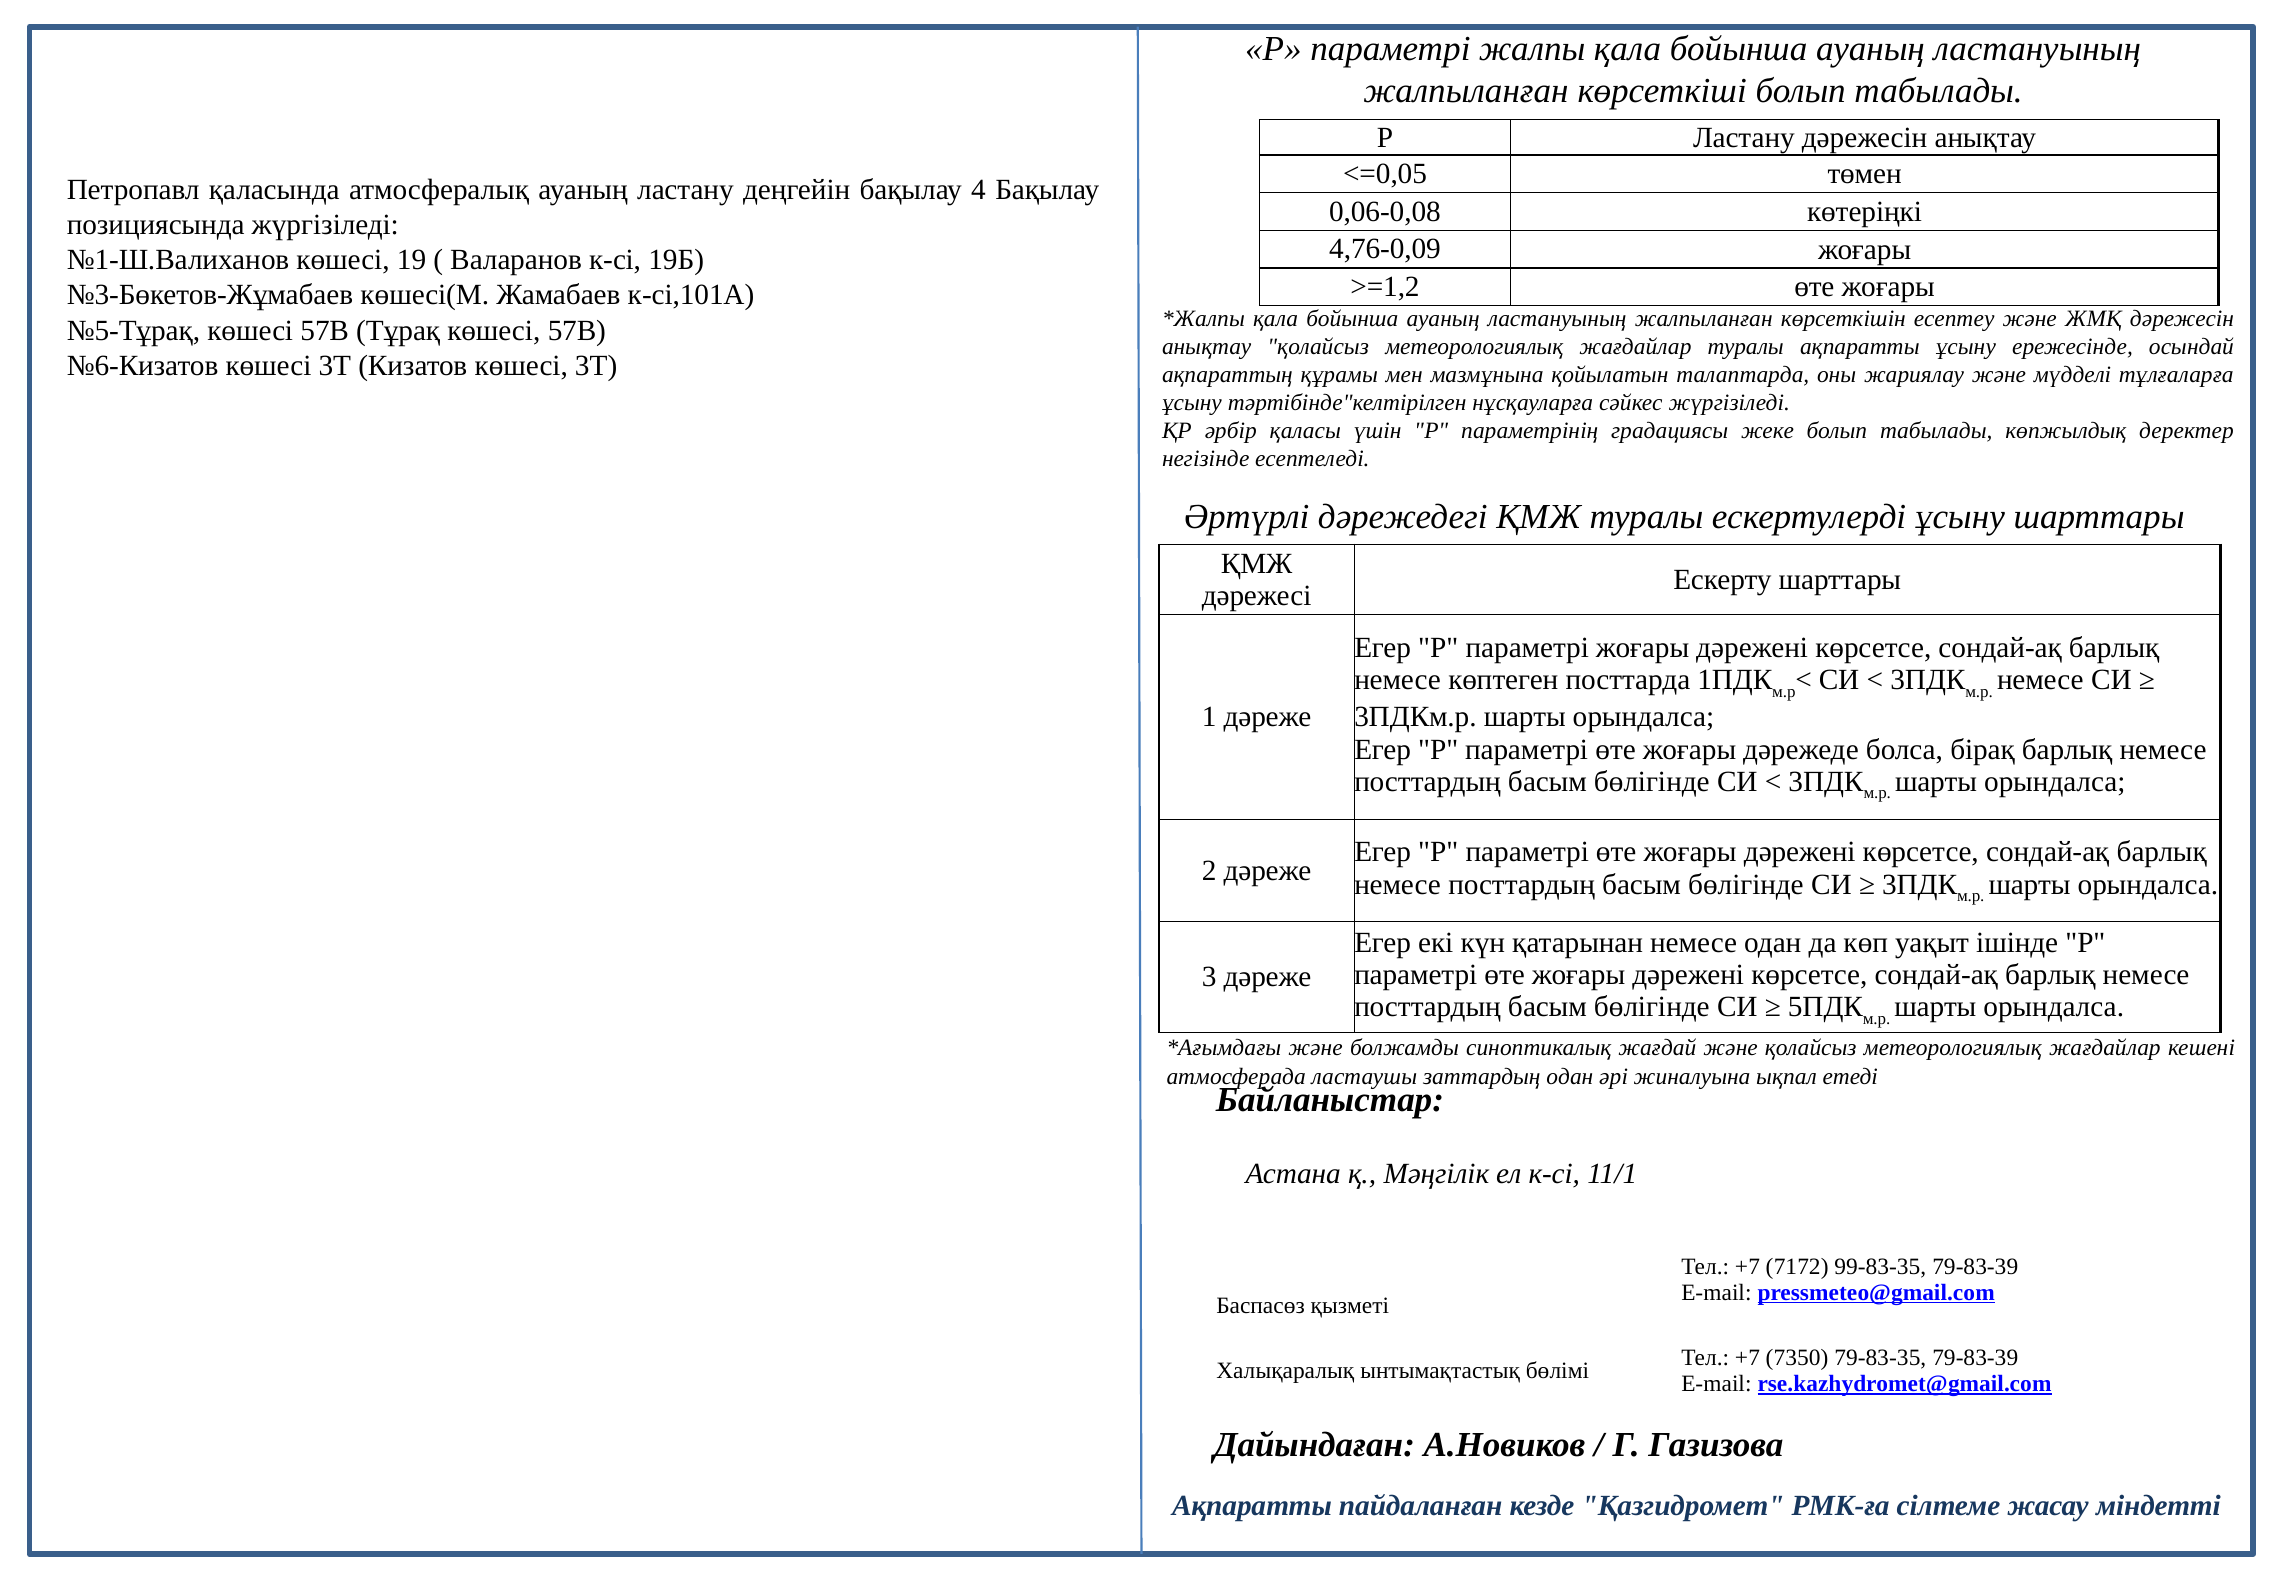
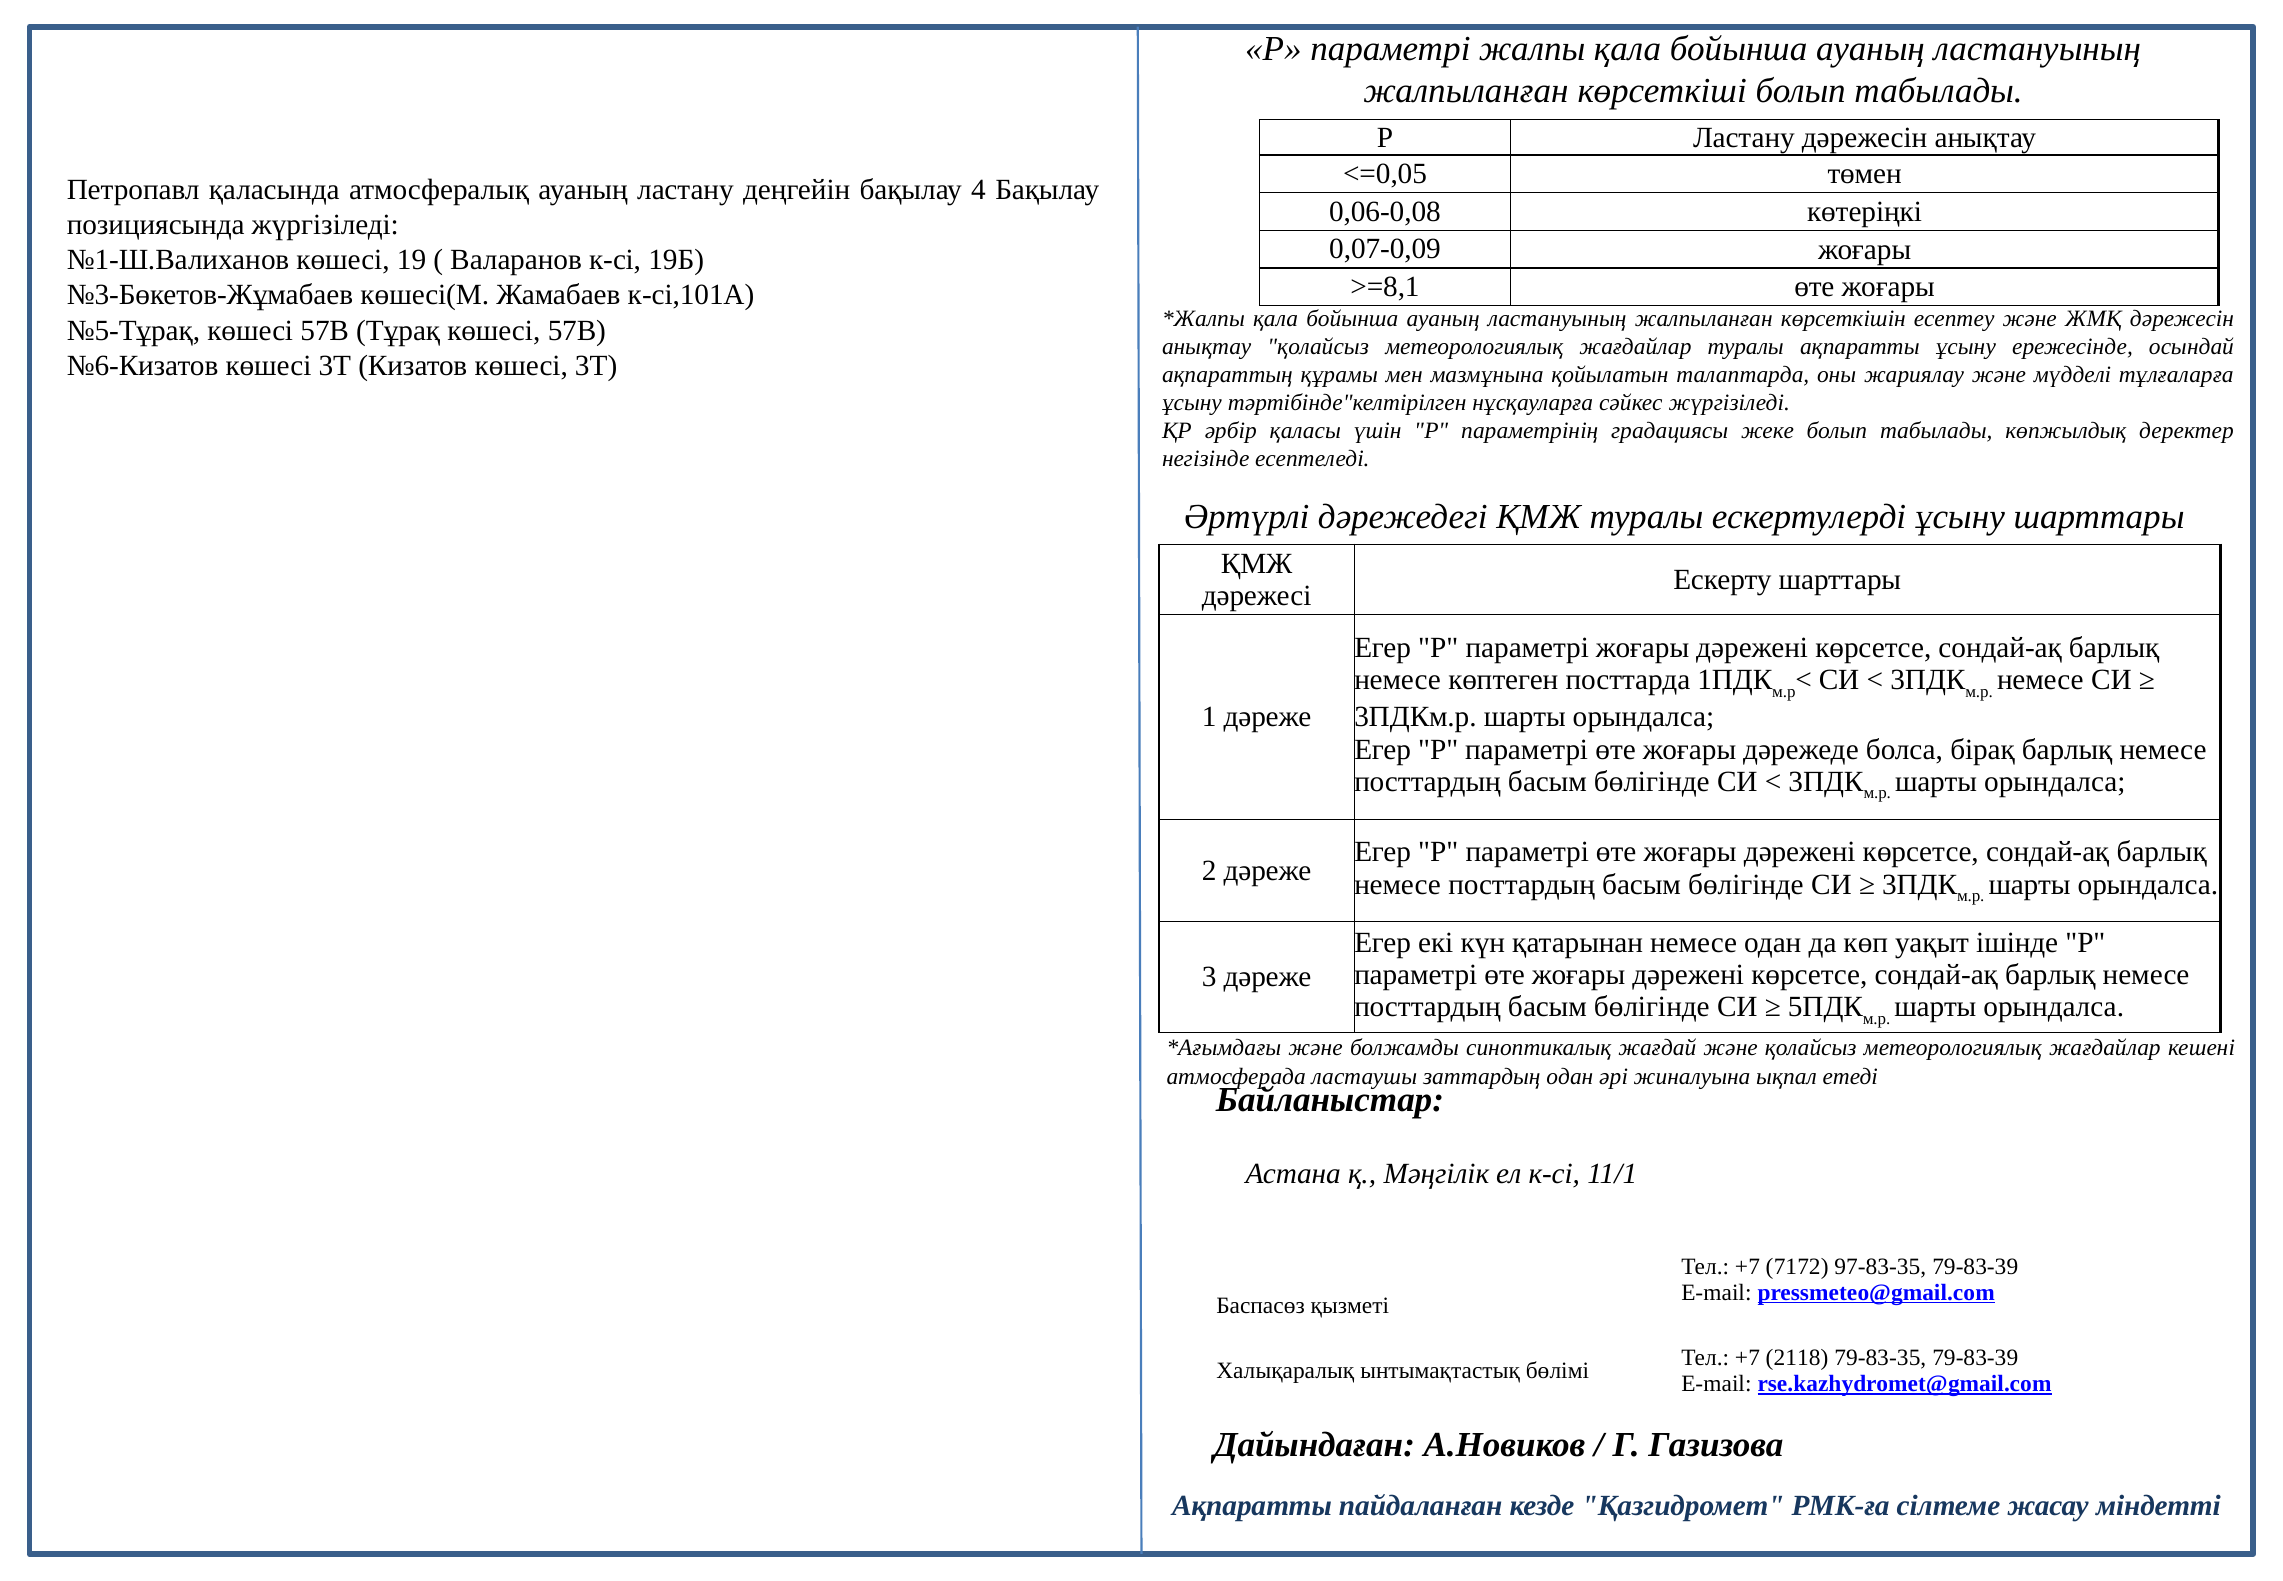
4,76-0,09: 4,76-0,09 -> 0,07-0,09
>=1,2: >=1,2 -> >=8,1
99-83-35: 99-83-35 -> 97-83-35
7350: 7350 -> 2118
